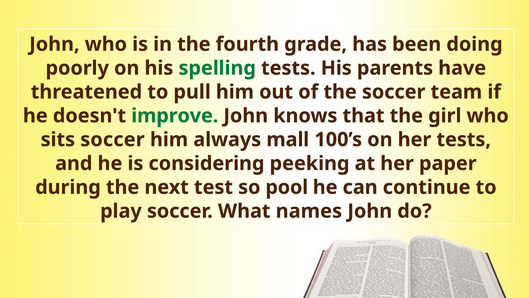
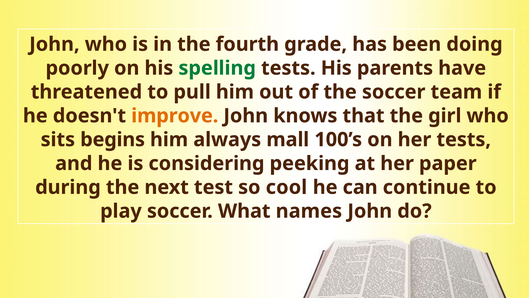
improve colour: green -> orange
sits soccer: soccer -> begins
pool: pool -> cool
